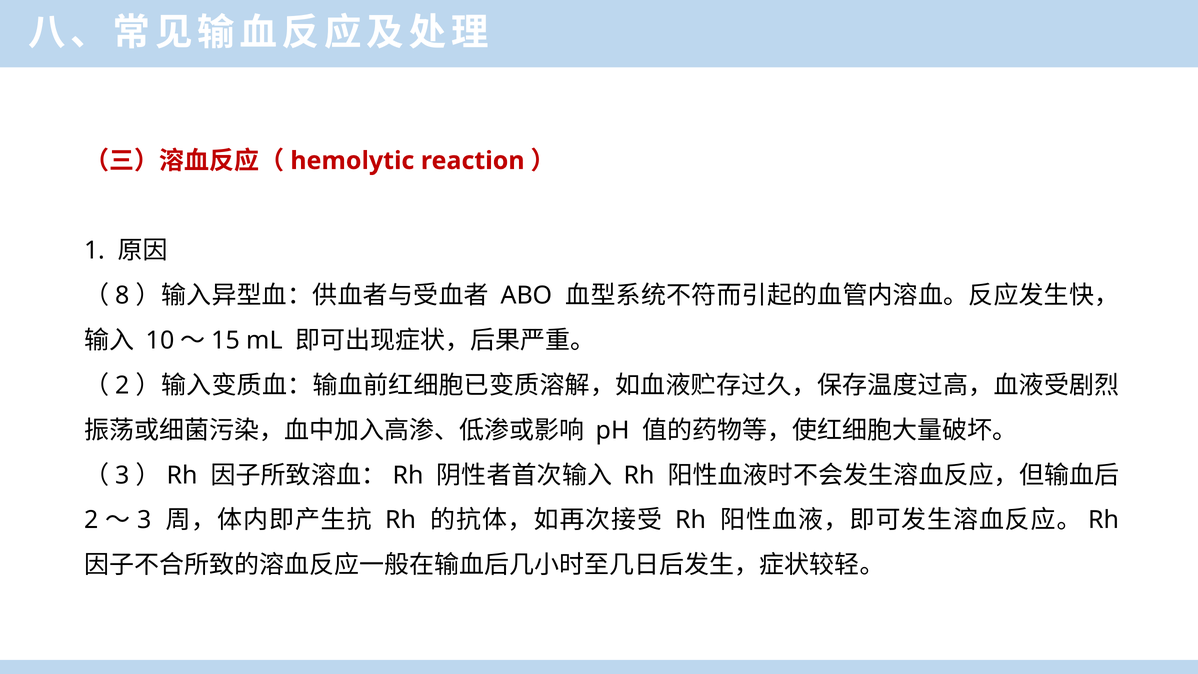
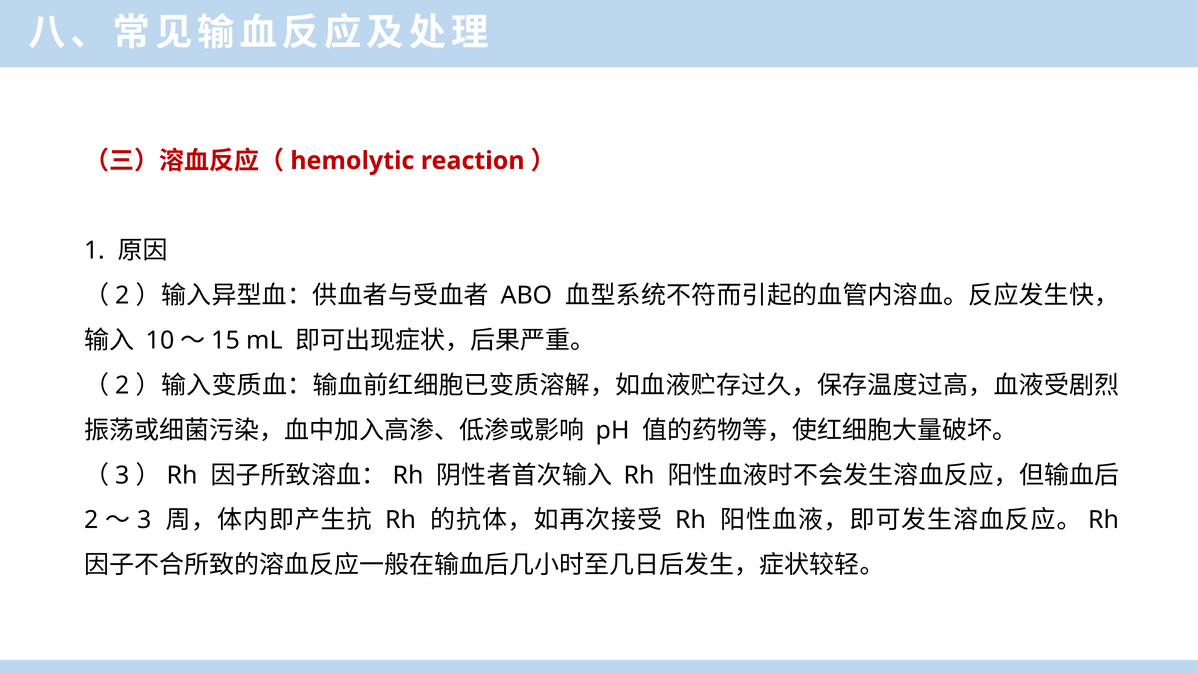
8 at (123, 296): 8 -> 2
